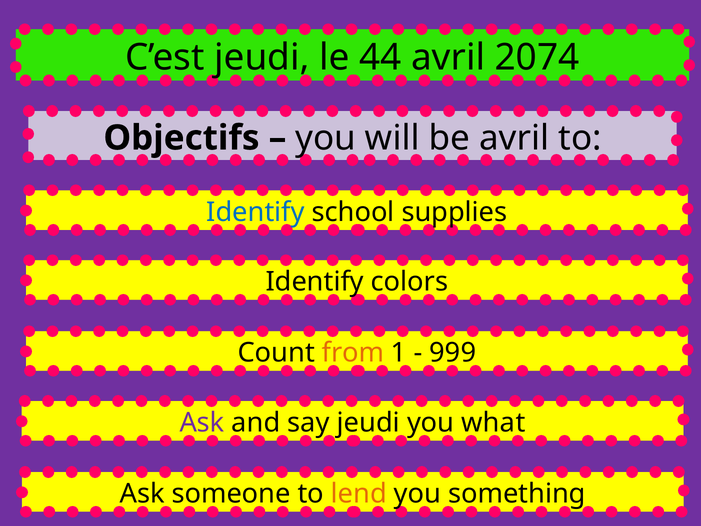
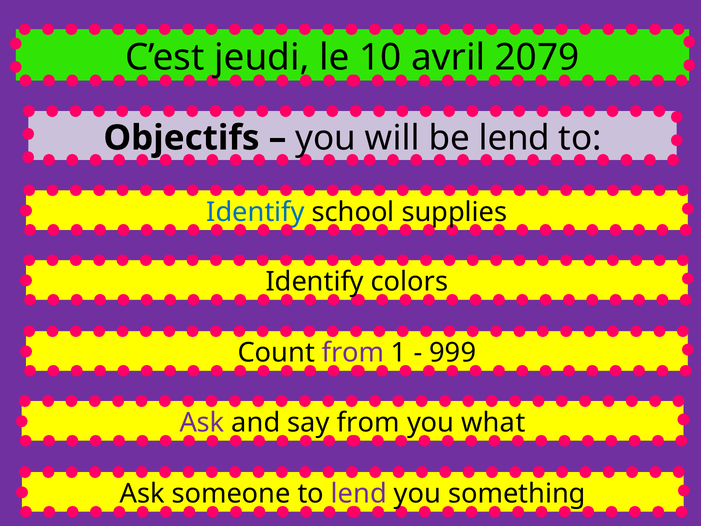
44: 44 -> 10
2074: 2074 -> 2079
be avril: avril -> lend
from at (353, 353) colour: orange -> purple
say jeudi: jeudi -> from
lend at (359, 494) colour: orange -> purple
